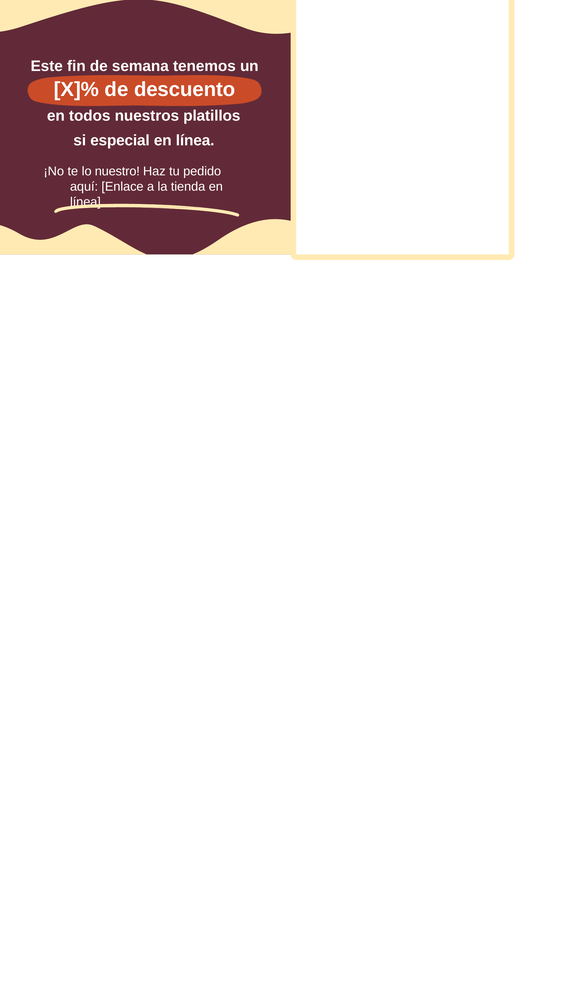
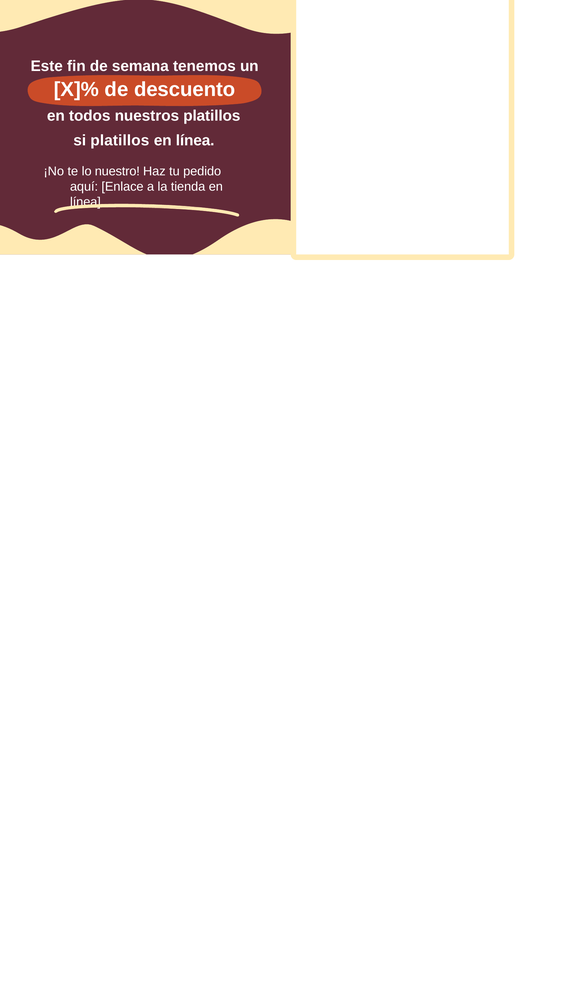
si especial: especial -> platillos
